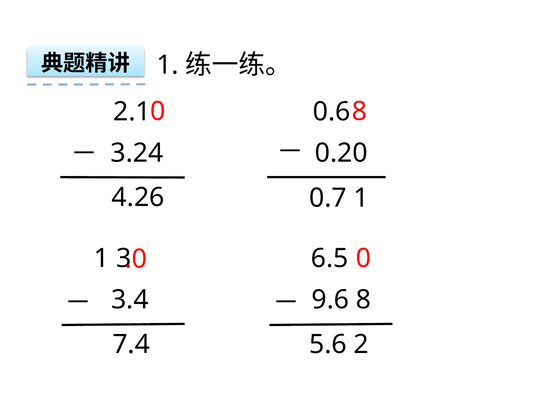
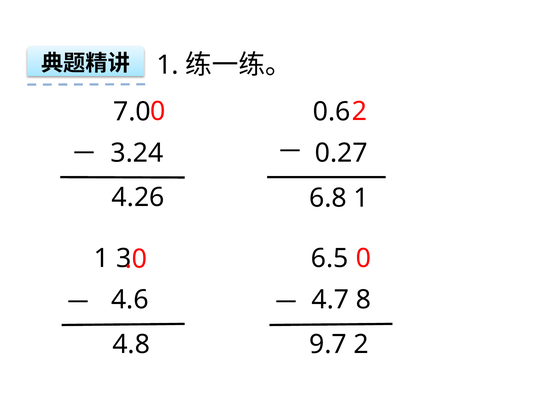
0 8: 8 -> 2
2.1: 2.1 -> 7.0
0.20: 0.20 -> 0.27
0.7: 0.7 -> 6.8
3.4: 3.4 -> 4.6
9.6: 9.6 -> 4.7
7.4: 7.4 -> 4.8
5.6: 5.6 -> 9.7
